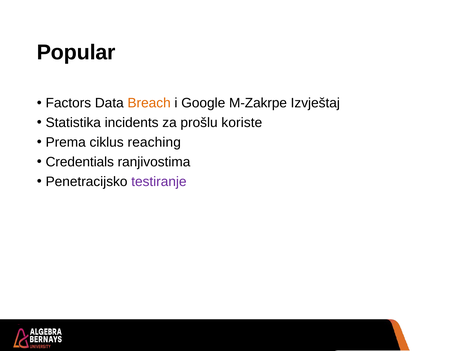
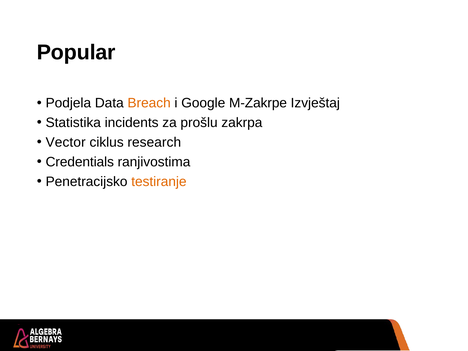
Factors: Factors -> Podjela
koriste: koriste -> zakrpa
Prema: Prema -> Vector
reaching: reaching -> research
testiranje colour: purple -> orange
